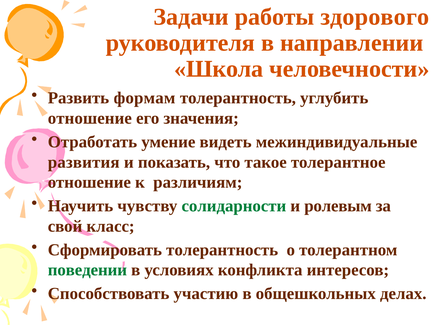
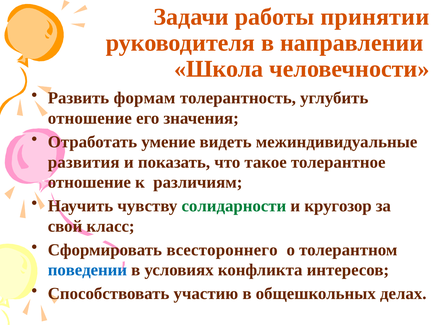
здорового: здорового -> принятии
ролевым: ролевым -> кругозор
Сформировать толерантность: толерантность -> всестороннего
поведении colour: green -> blue
